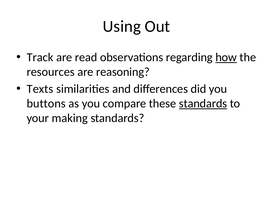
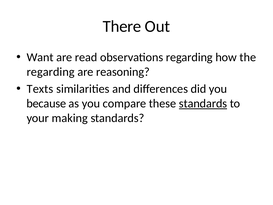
Using: Using -> There
Track: Track -> Want
how underline: present -> none
resources at (51, 72): resources -> regarding
buttons: buttons -> because
